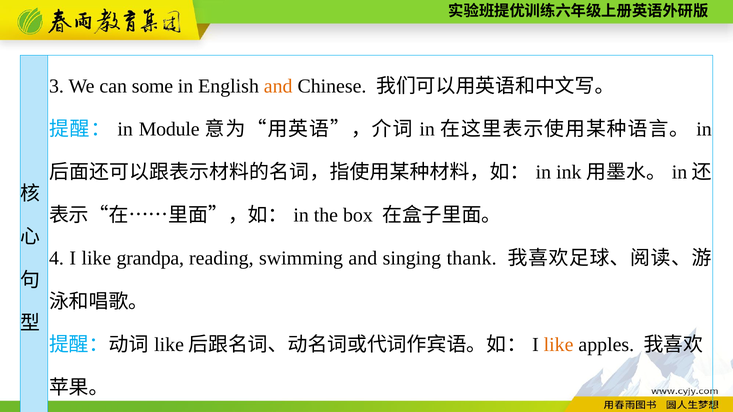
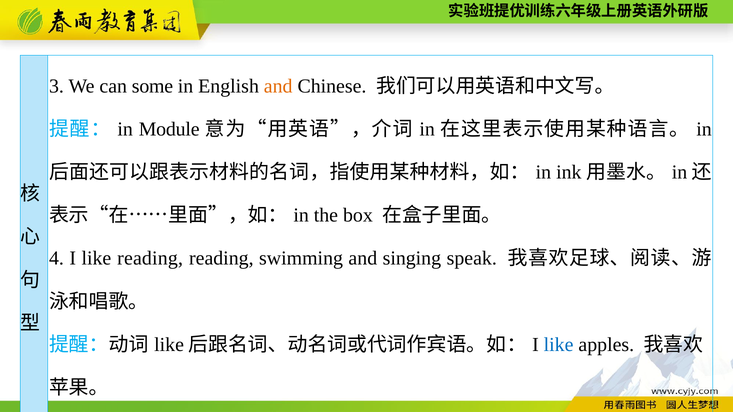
like grandpa: grandpa -> reading
thank: thank -> speak
like at (559, 345) colour: orange -> blue
